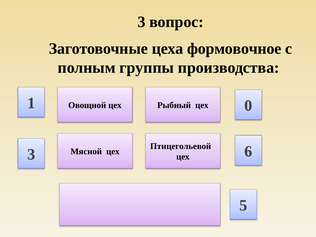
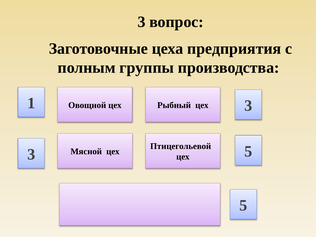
формовочное: формовочное -> предприятия
1 0: 0 -> 3
3 6: 6 -> 5
